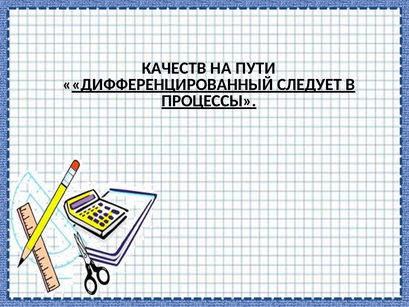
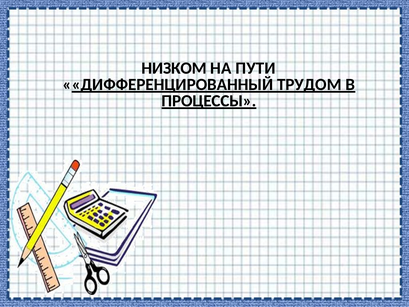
КАЧЕСТВ: КАЧЕСТВ -> НИЗКОМ
СЛЕДУЕТ: СЛЕДУЕТ -> ТРУДОМ
